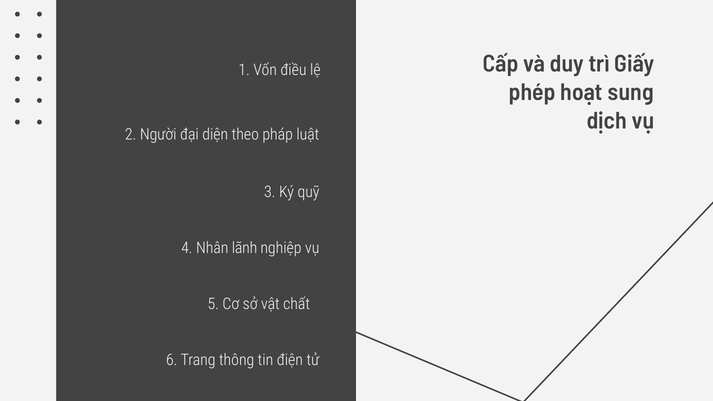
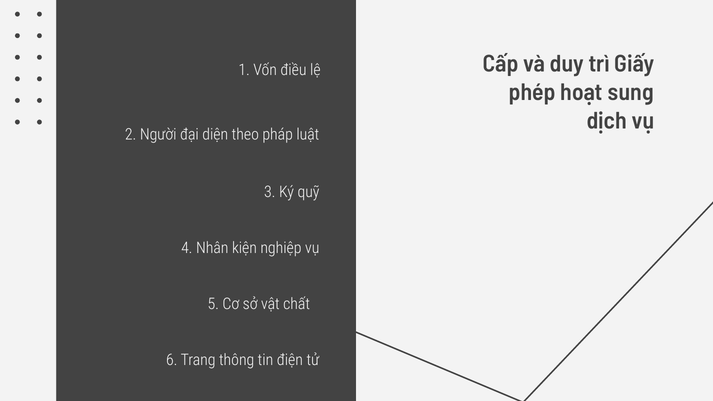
lãnh: lãnh -> kiện
